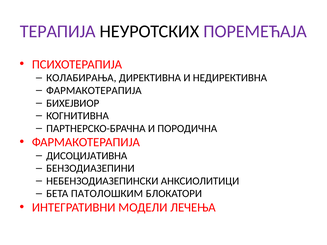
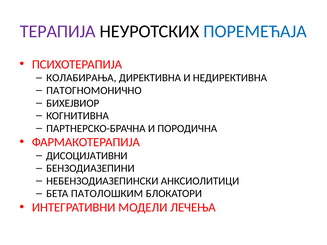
ПОРЕМЕЋАЈА colour: purple -> blue
ФАРМАКОТЕРАПИЈА at (94, 91): ФАРМАКОТЕРАПИЈА -> ПАТОГНОМОНИЧНО
ДИСОЦИЈАТИВНА: ДИСОЦИЈАТИВНА -> ДИСОЦИЈАТИВНИ
